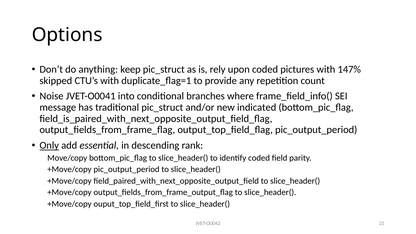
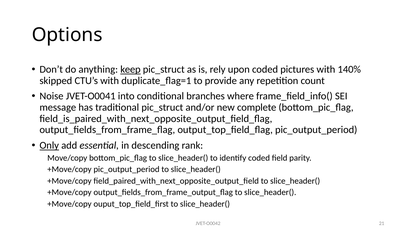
keep underline: none -> present
147%: 147% -> 140%
indicated: indicated -> complete
